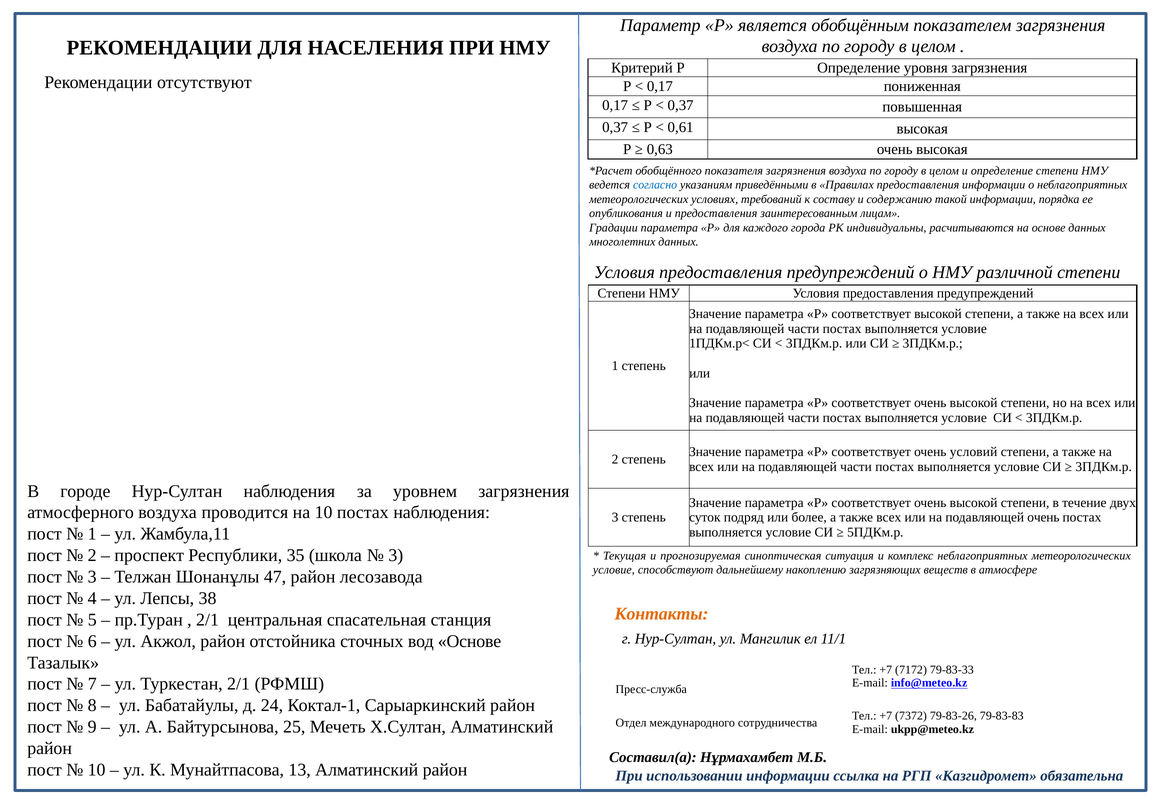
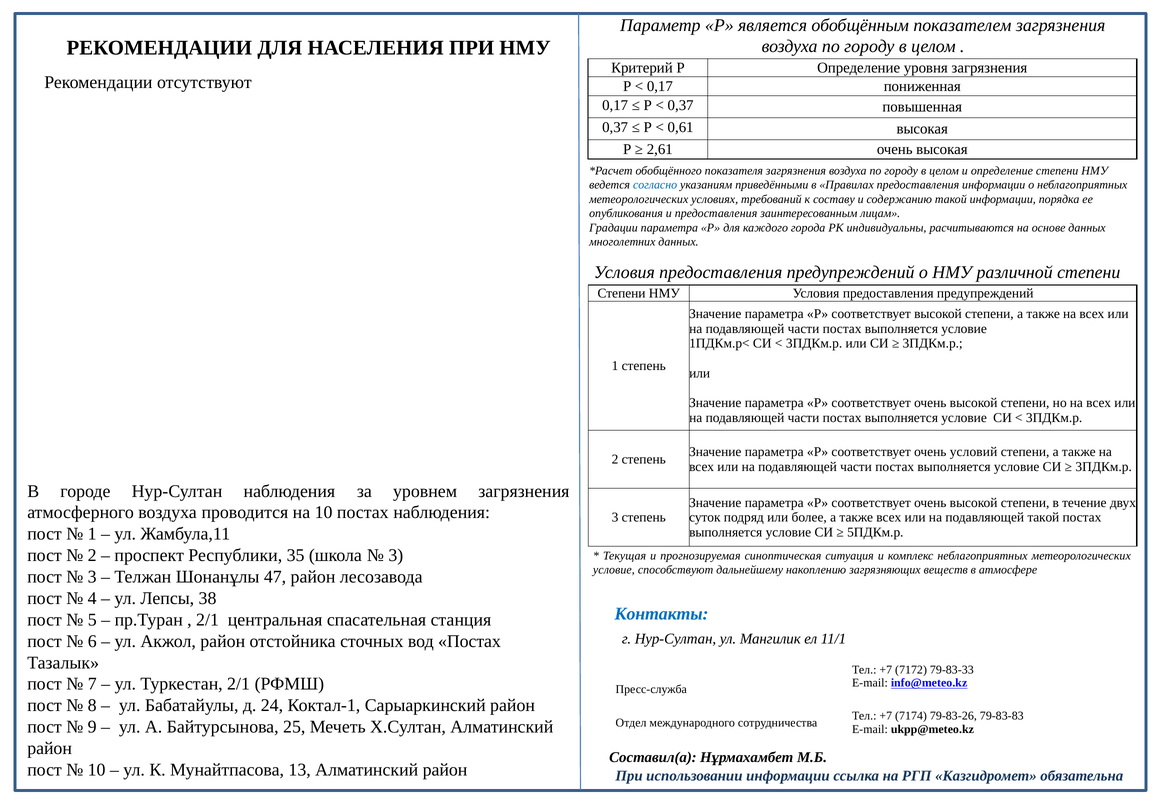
0,63: 0,63 -> 2,61
подавляющей очень: очень -> такой
Контакты colour: orange -> blue
вод Основе: Основе -> Постах
7372: 7372 -> 7174
